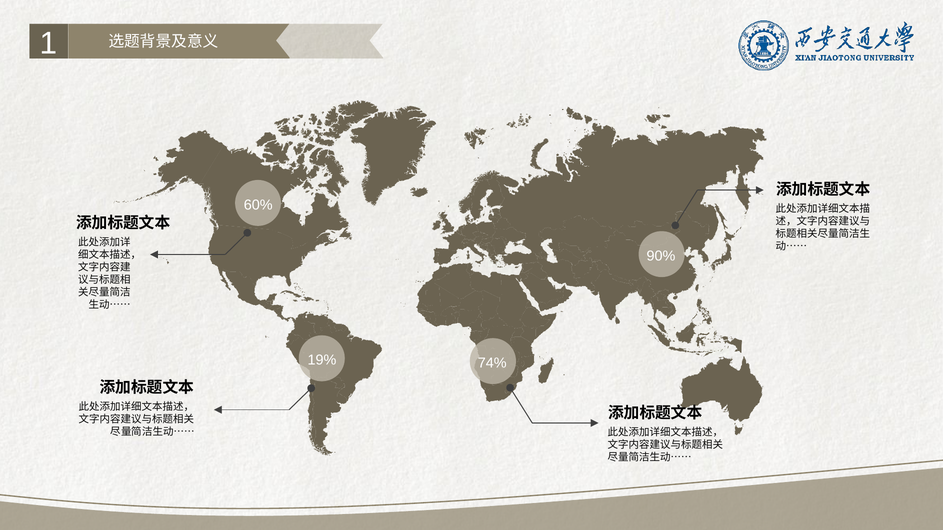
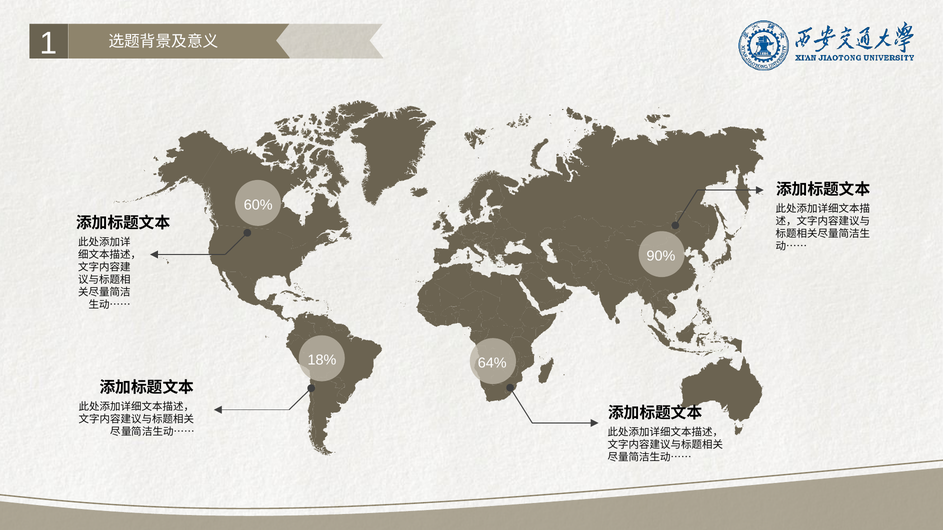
19%: 19% -> 18%
74%: 74% -> 64%
